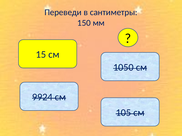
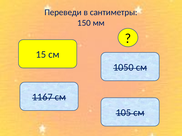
9924: 9924 -> 1167
